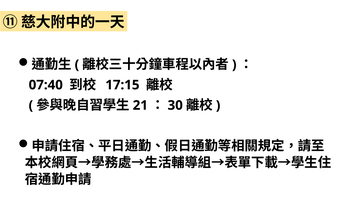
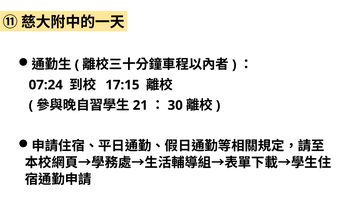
07:40: 07:40 -> 07:24
